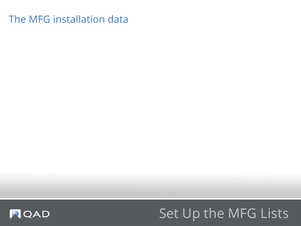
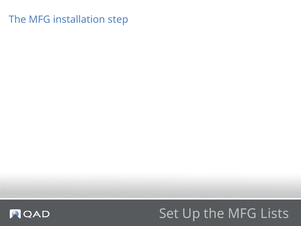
data: data -> step
